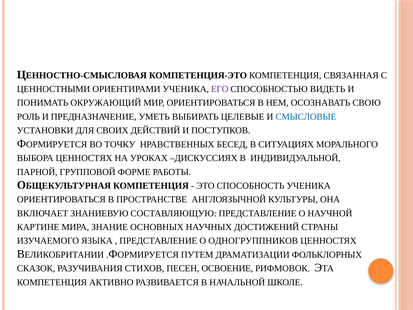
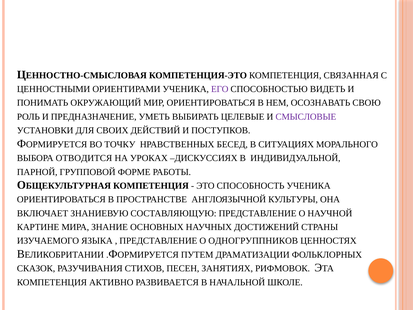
СМЫСЛОВЫЕ colour: blue -> purple
ВЫБОРА ЦЕННОСТЯХ: ЦЕННОСТЯХ -> ОТВОДИТСЯ
ОСВОЕНИЕ: ОСВОЕНИЕ -> ЗАНЯТИЯХ
